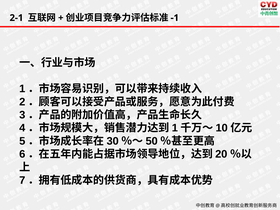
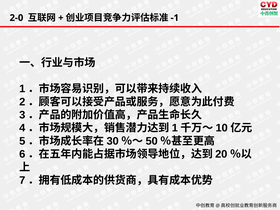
2-1: 2-1 -> 2-0
